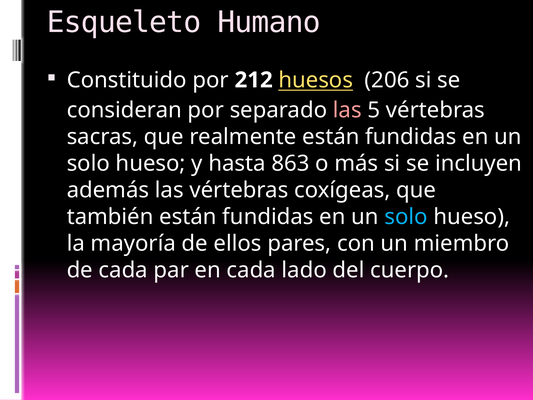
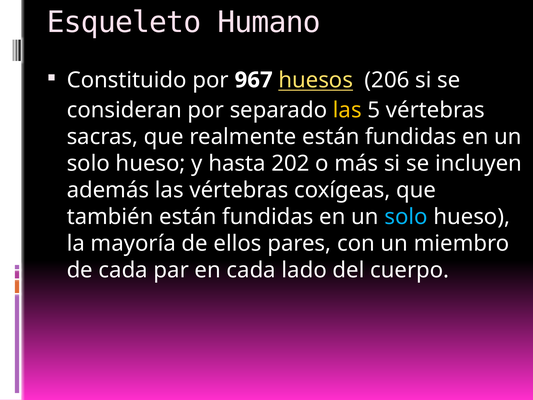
212: 212 -> 967
las at (347, 110) colour: pink -> yellow
863: 863 -> 202
